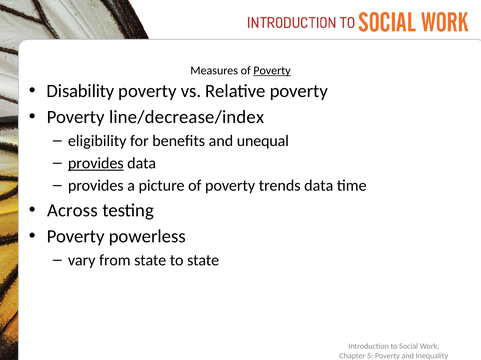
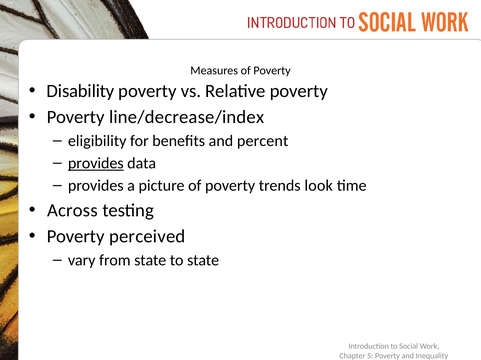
Poverty at (272, 71) underline: present -> none
unequal: unequal -> percent
trends data: data -> look
powerless: powerless -> perceived
